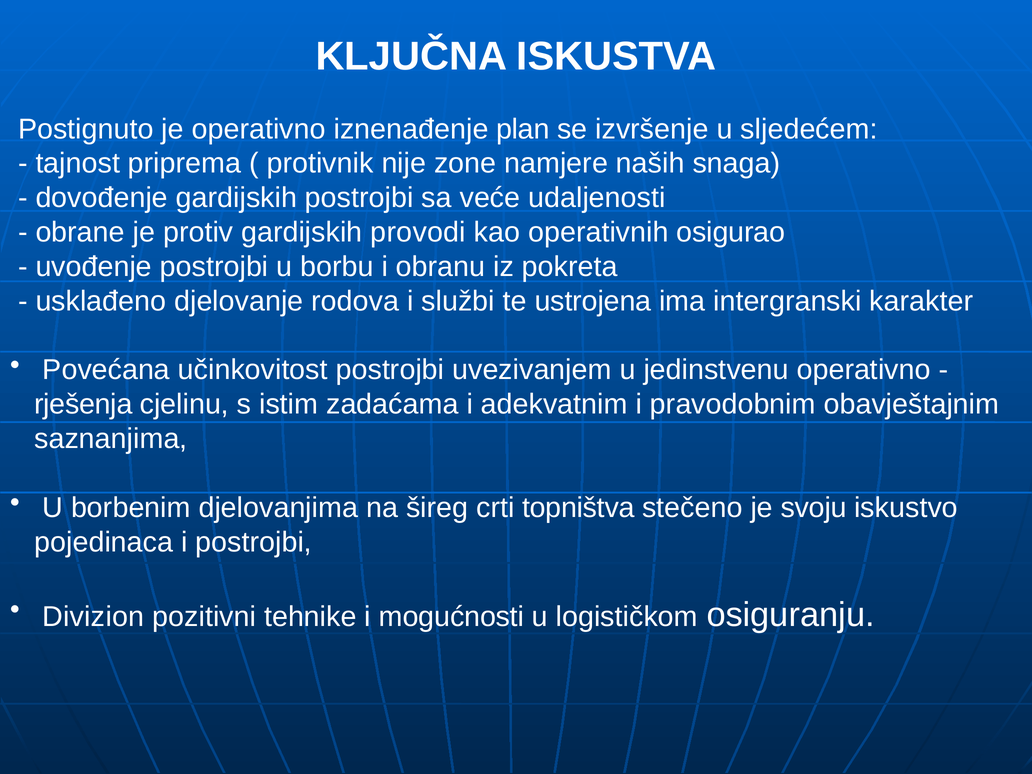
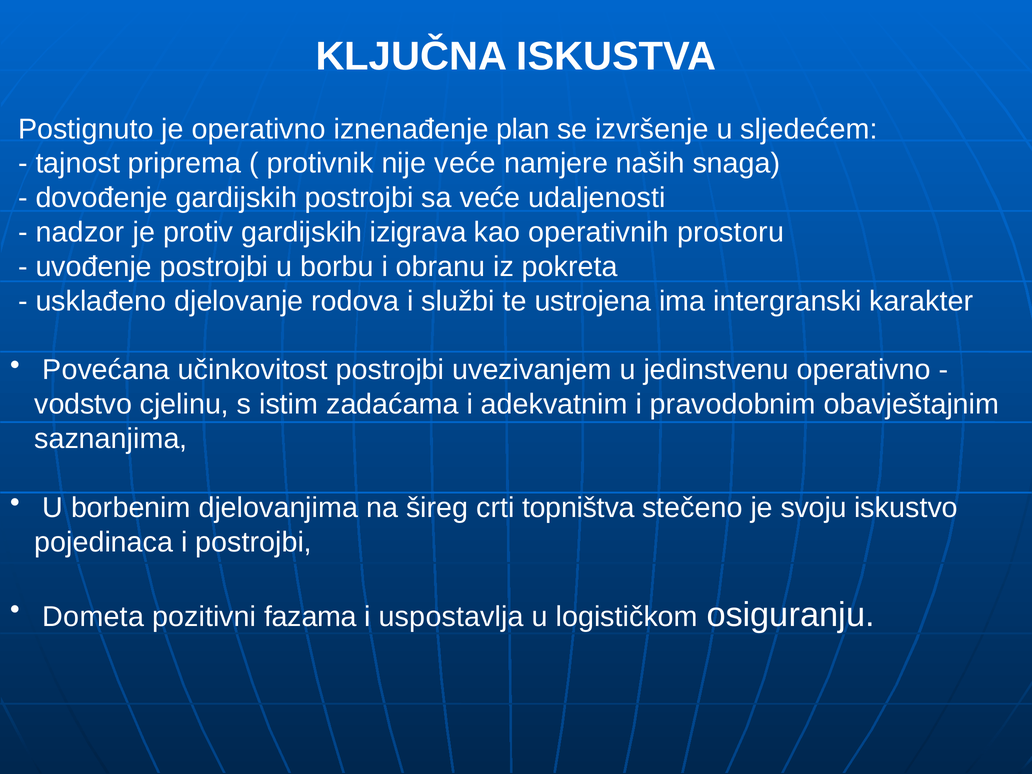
nije zone: zone -> veće
obrane: obrane -> nadzor
provodi: provodi -> izigrava
osigurao: osigurao -> prostoru
rješenja: rješenja -> vodstvo
Divizion: Divizion -> Dometa
tehnike: tehnike -> fazama
mogućnosti: mogućnosti -> uspostavlja
